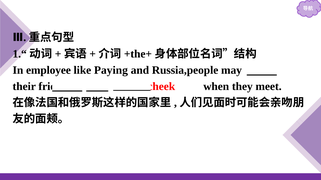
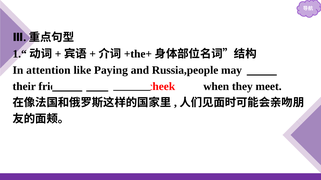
employee: employee -> attention
